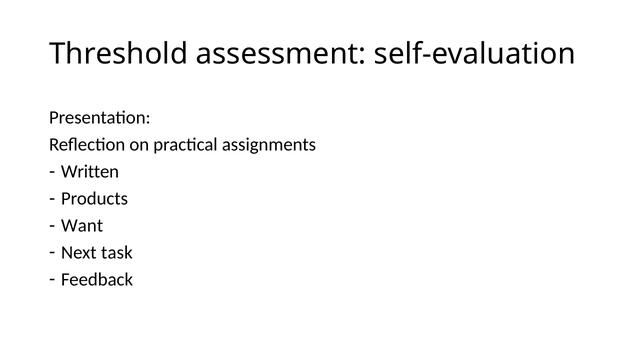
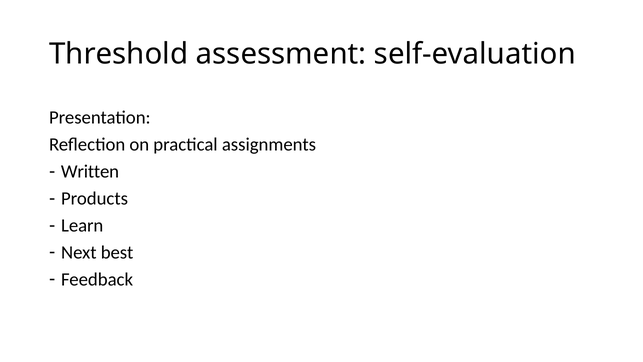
Want: Want -> Learn
task: task -> best
